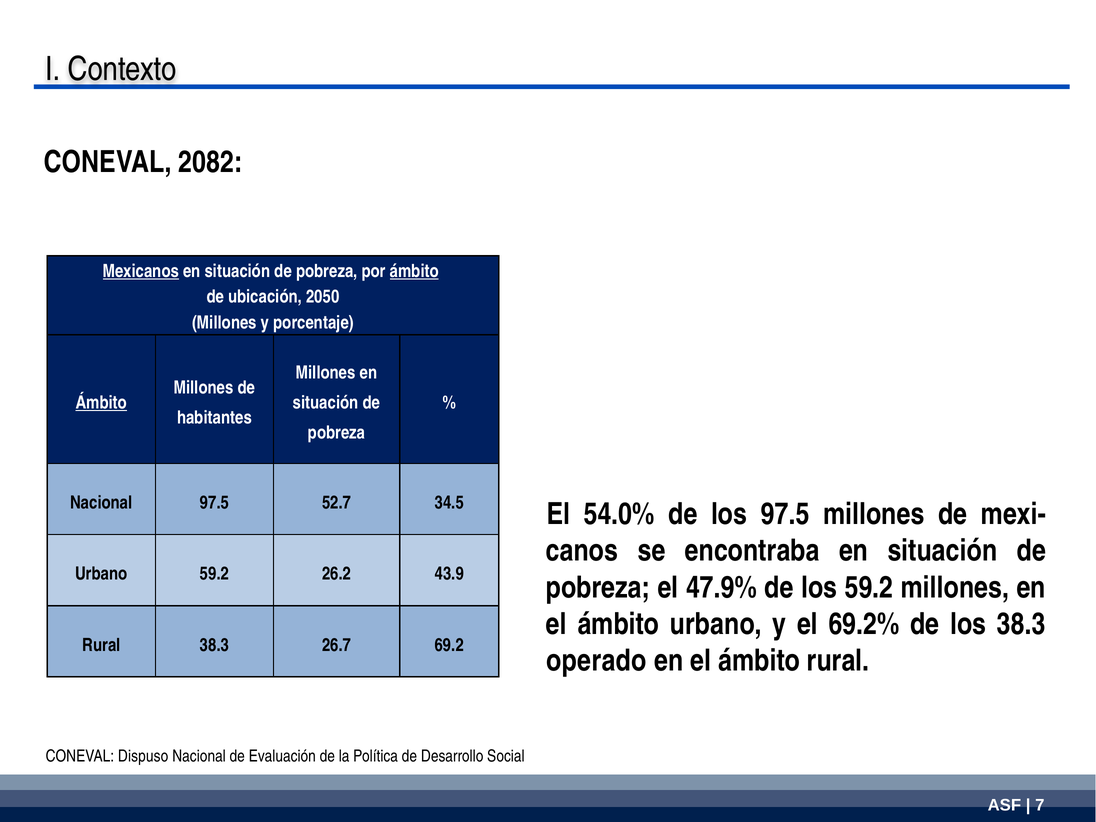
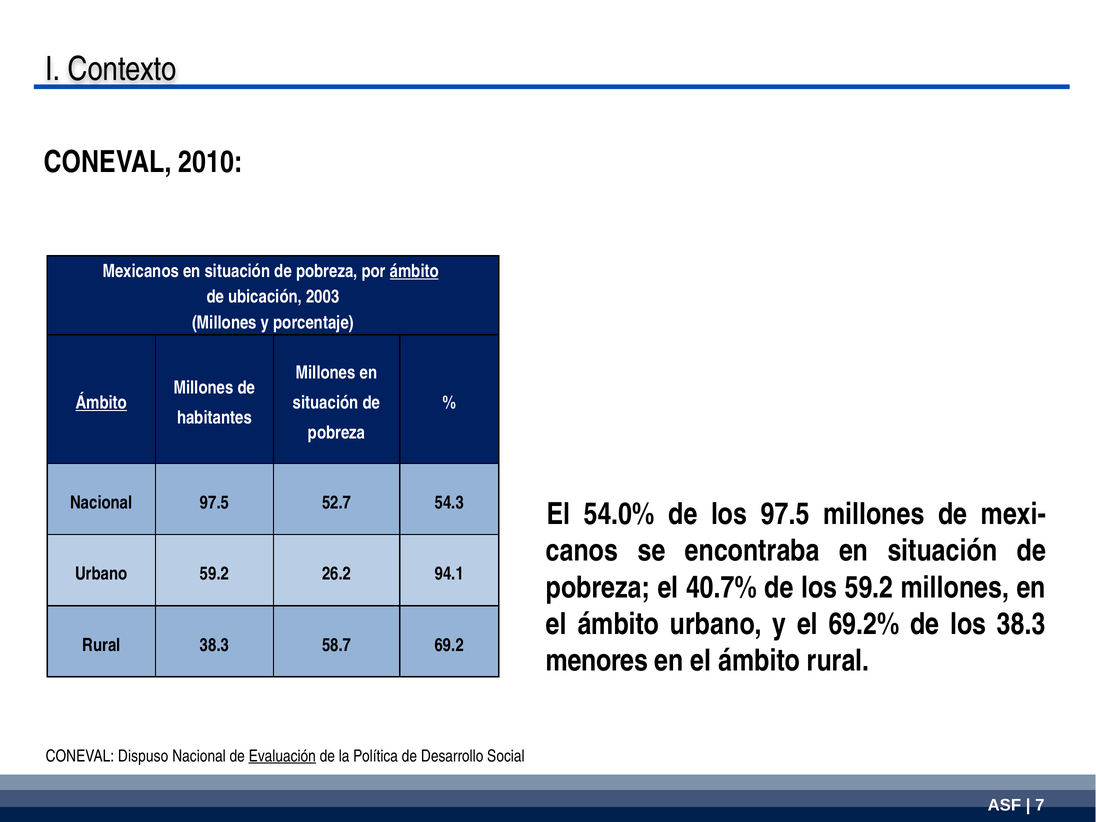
2082: 2082 -> 2010
Mexicanos underline: present -> none
2050: 2050 -> 2003
34.5: 34.5 -> 54.3
43.9: 43.9 -> 94.1
47.9%: 47.9% -> 40.7%
26.7: 26.7 -> 58.7
operado: operado -> menores
Evaluación underline: none -> present
